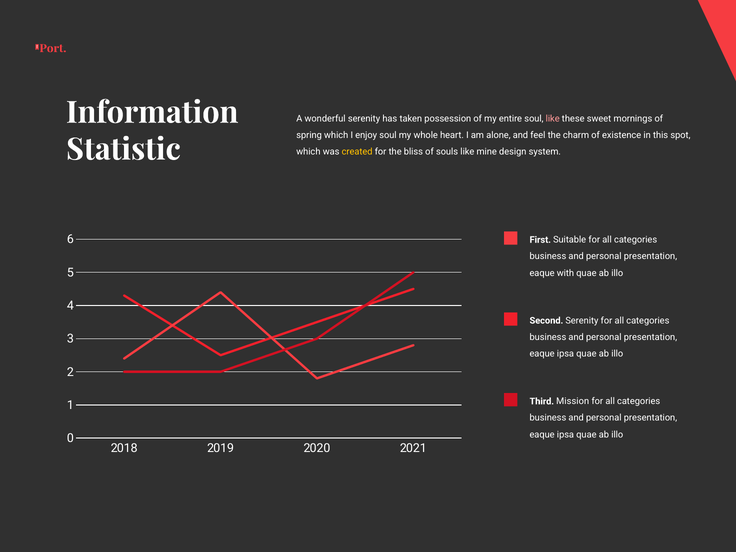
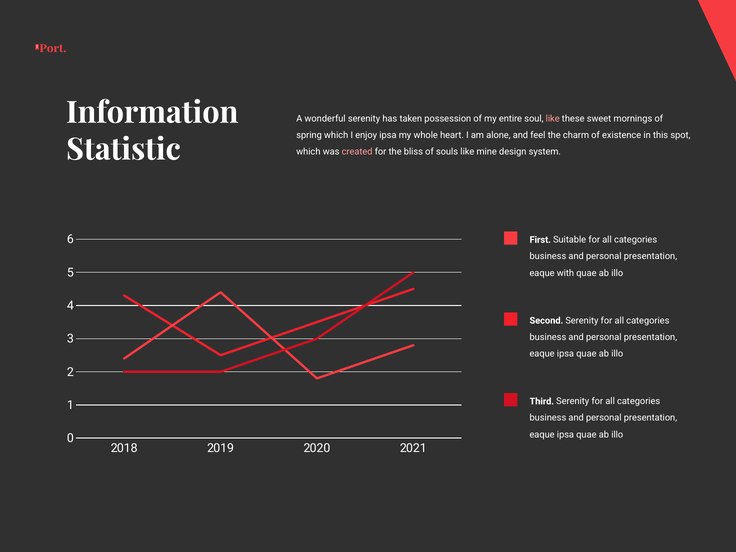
enjoy soul: soul -> ipsa
created colour: yellow -> pink
Third Mission: Mission -> Serenity
